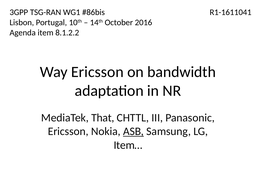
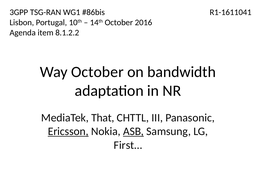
Way Ericsson: Ericsson -> October
Ericsson at (68, 131) underline: none -> present
Item…: Item… -> First…
